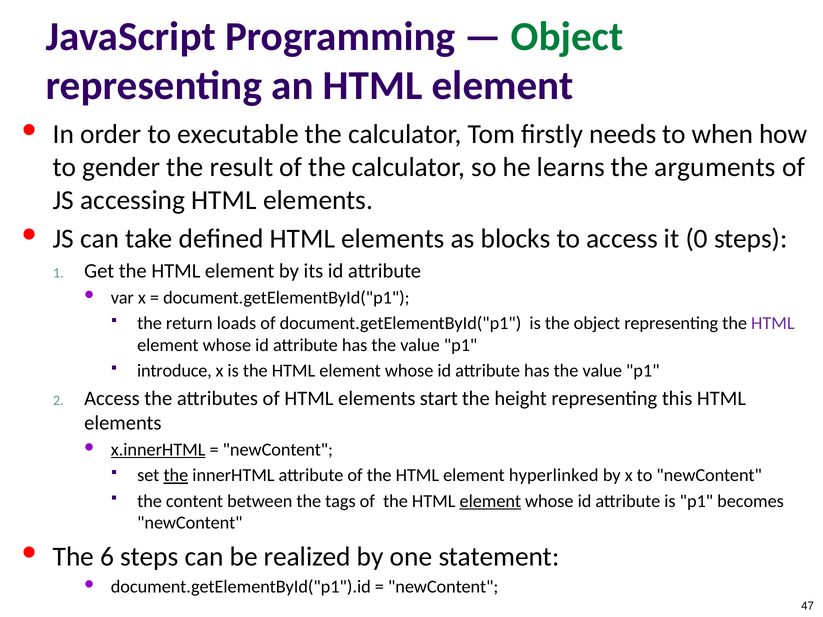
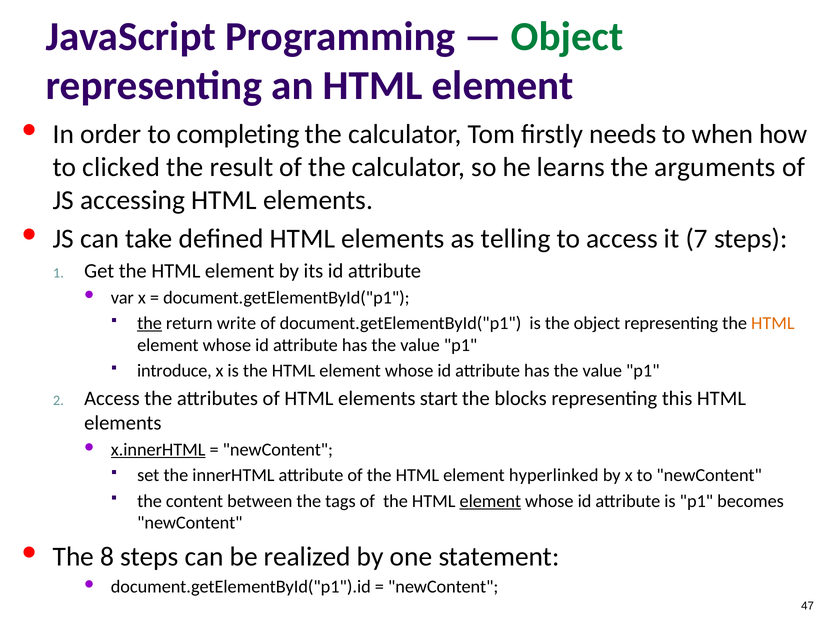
executable: executable -> completing
gender: gender -> clicked
blocks: blocks -> telling
0: 0 -> 7
the at (150, 323) underline: none -> present
loads: loads -> write
HTML at (773, 323) colour: purple -> orange
height: height -> blocks
the at (176, 476) underline: present -> none
6: 6 -> 8
